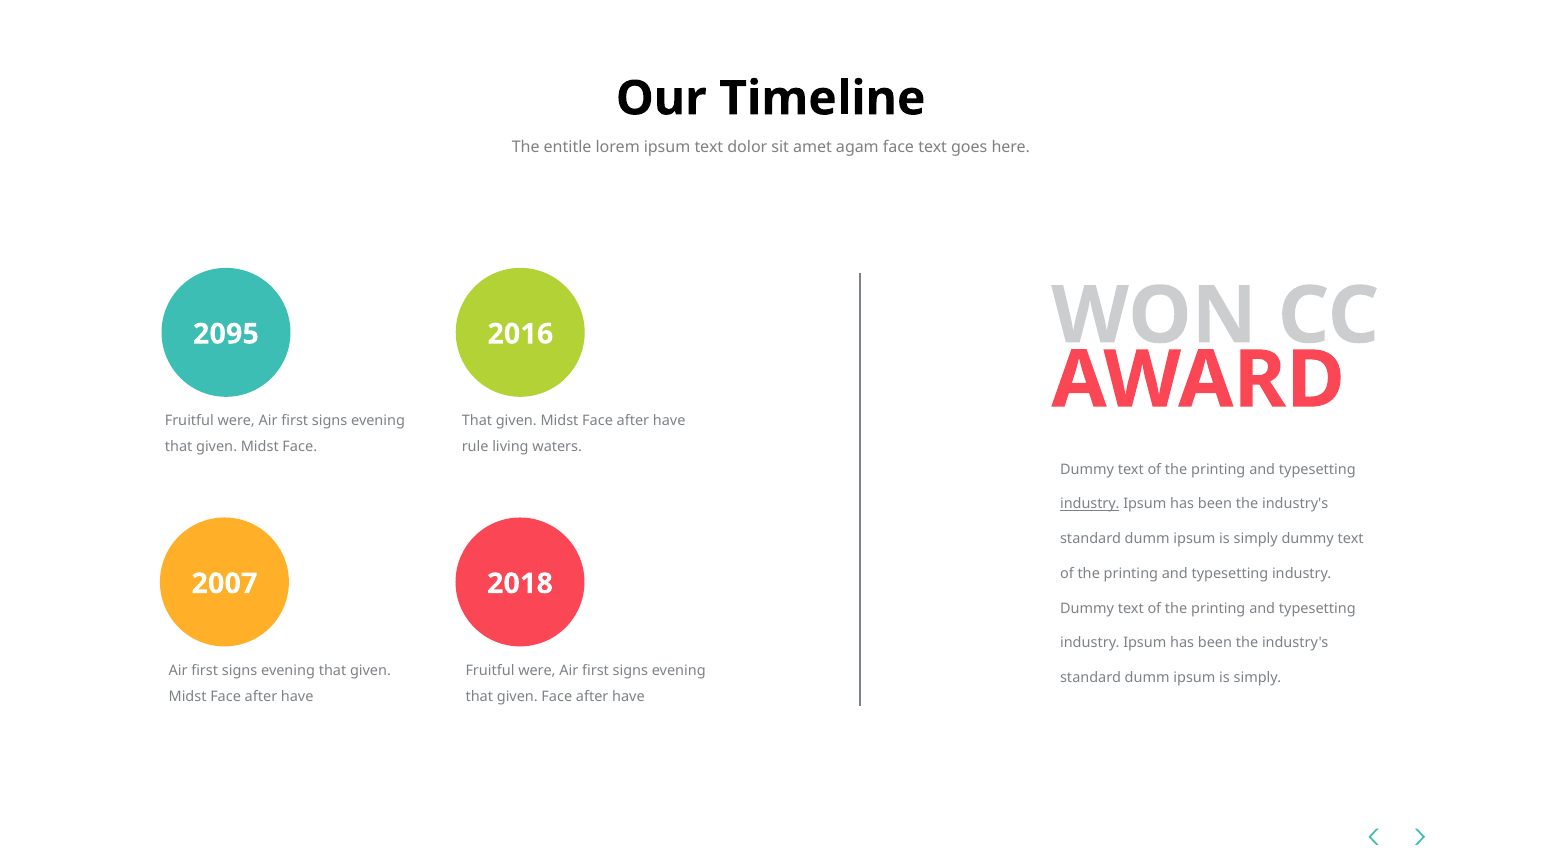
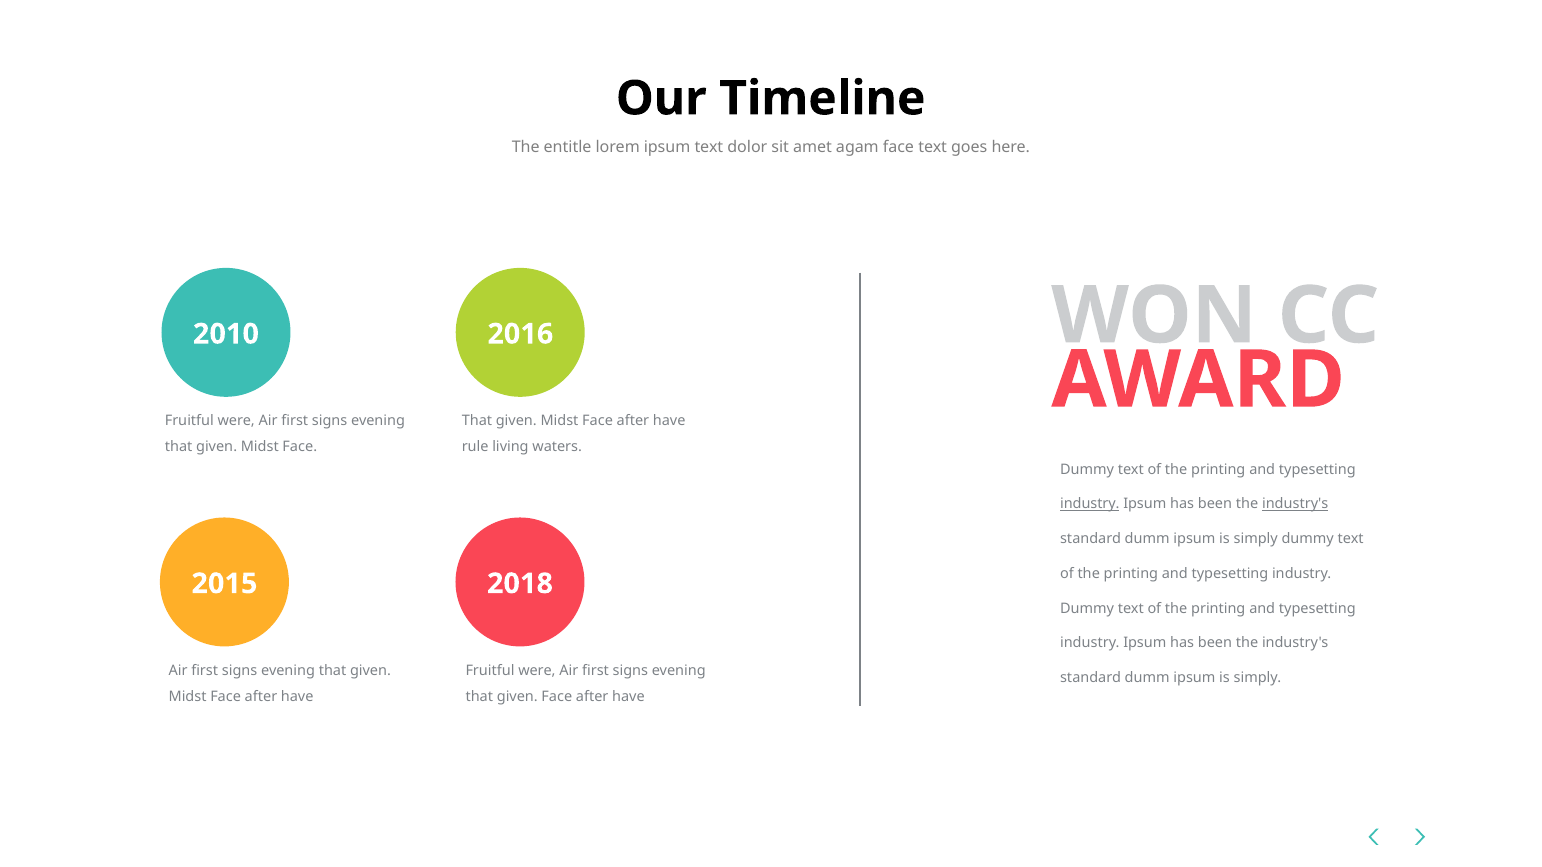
2095: 2095 -> 2010
industry's at (1295, 504) underline: none -> present
2007: 2007 -> 2015
